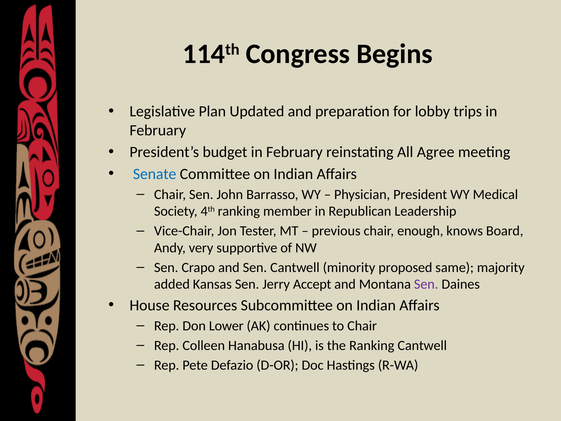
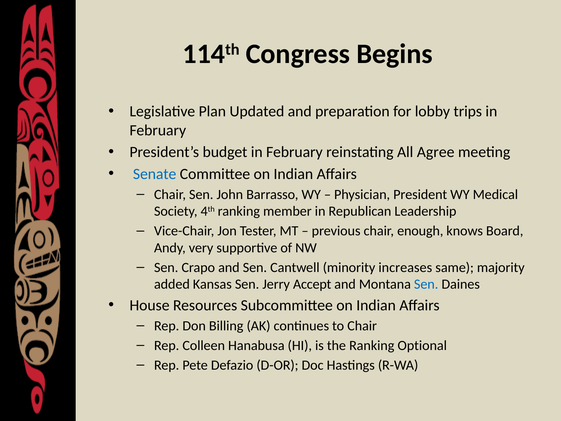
proposed: proposed -> increases
Sen at (426, 284) colour: purple -> blue
Lower: Lower -> Billing
Ranking Cantwell: Cantwell -> Optional
